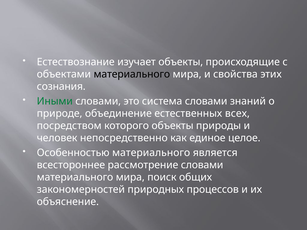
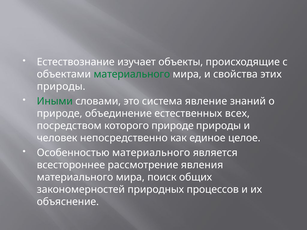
материального at (132, 74) colour: black -> green
сознания at (61, 87): сознания -> природы
система словами: словами -> явление
которого объекты: объекты -> природе
рассмотрение словами: словами -> явления
